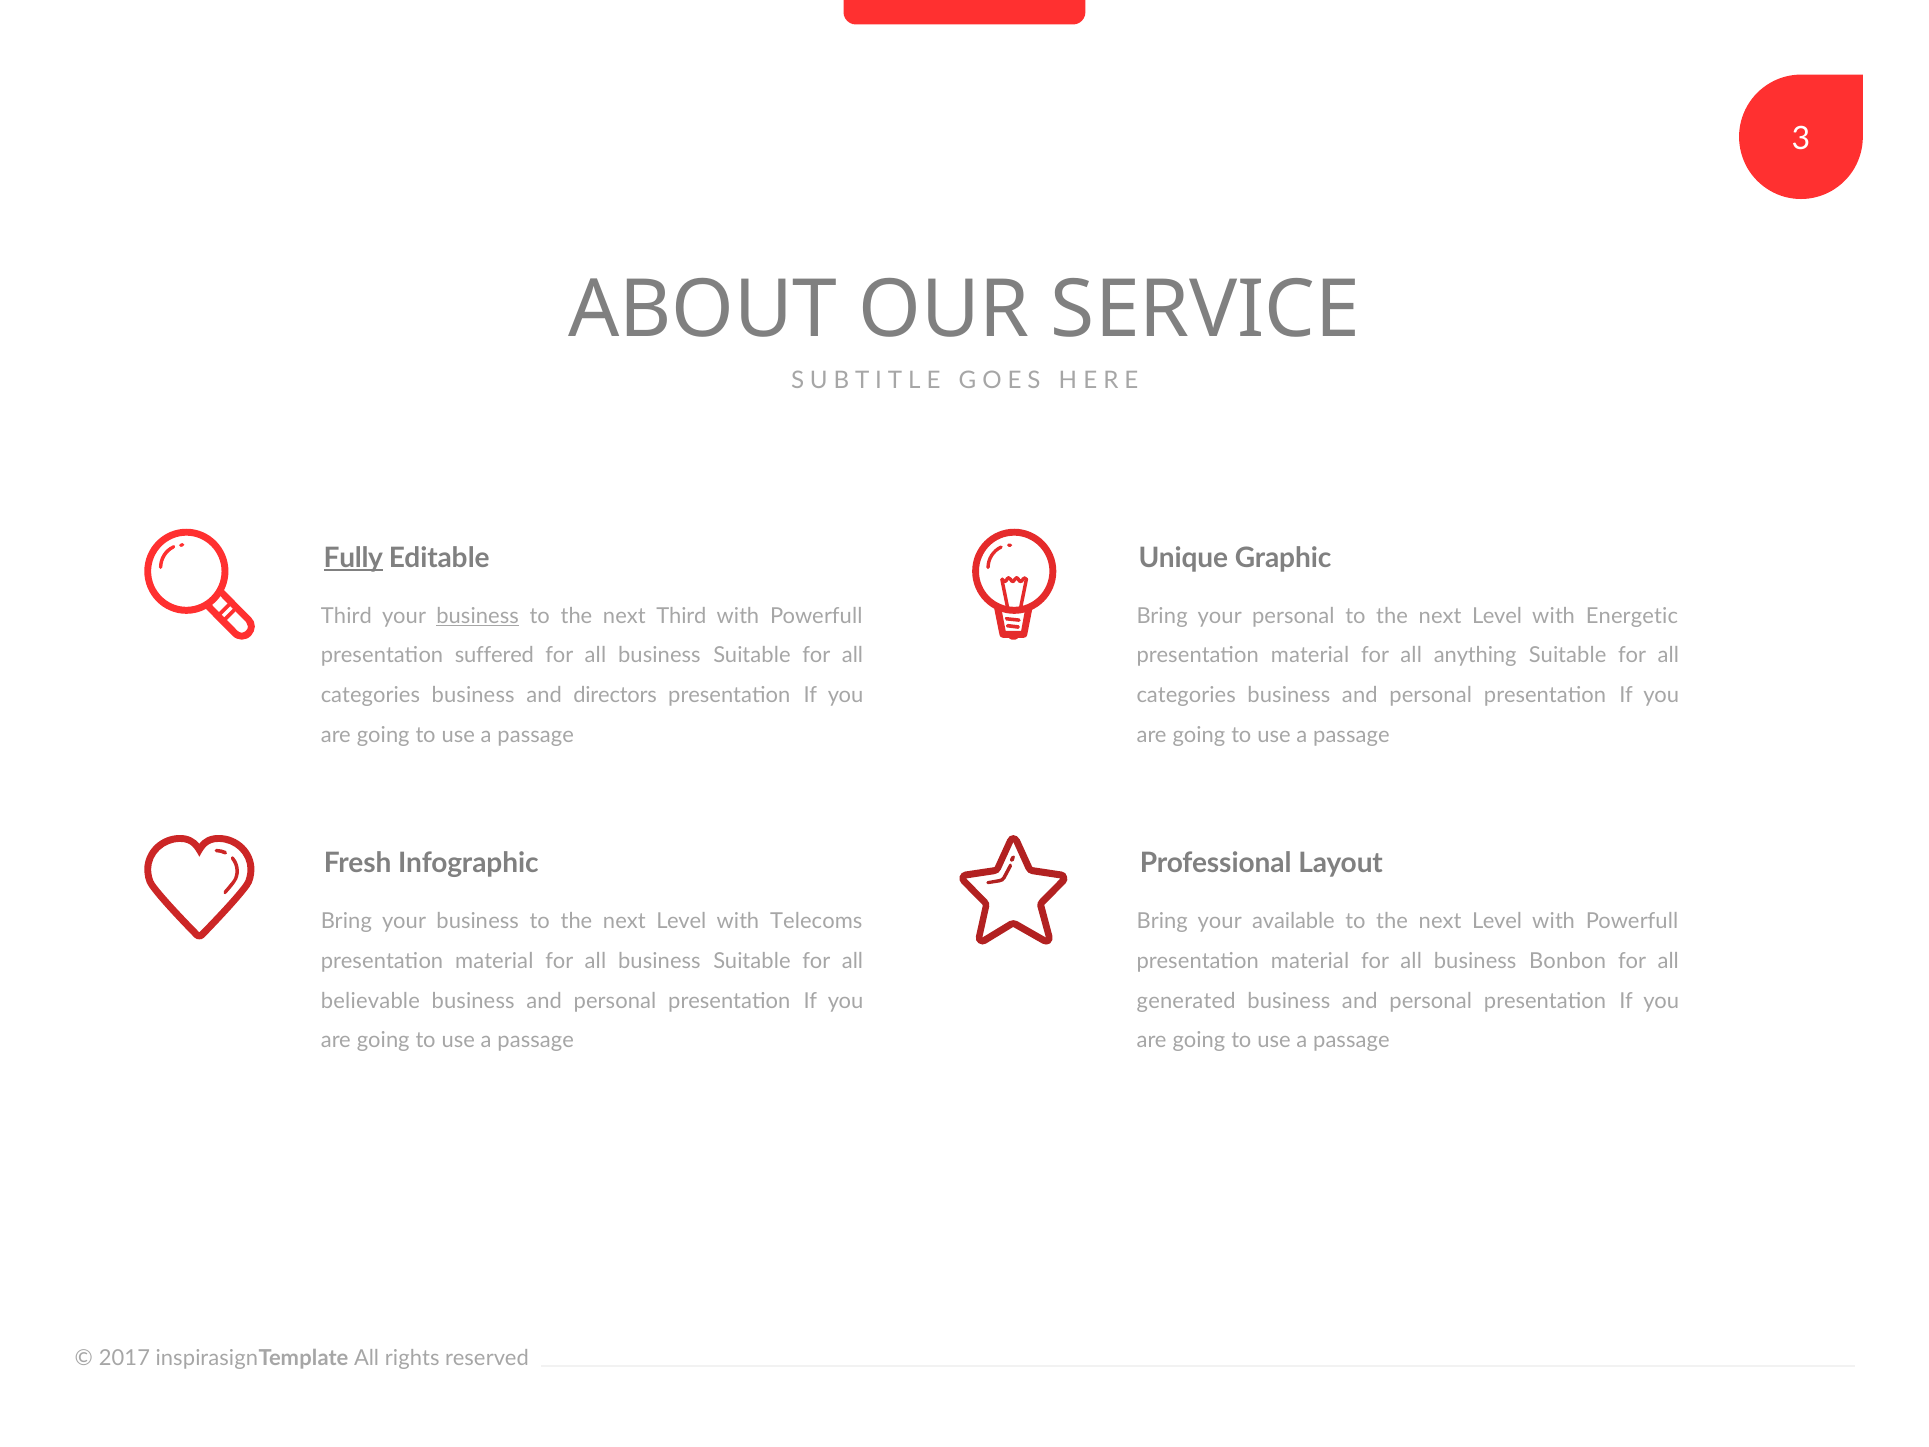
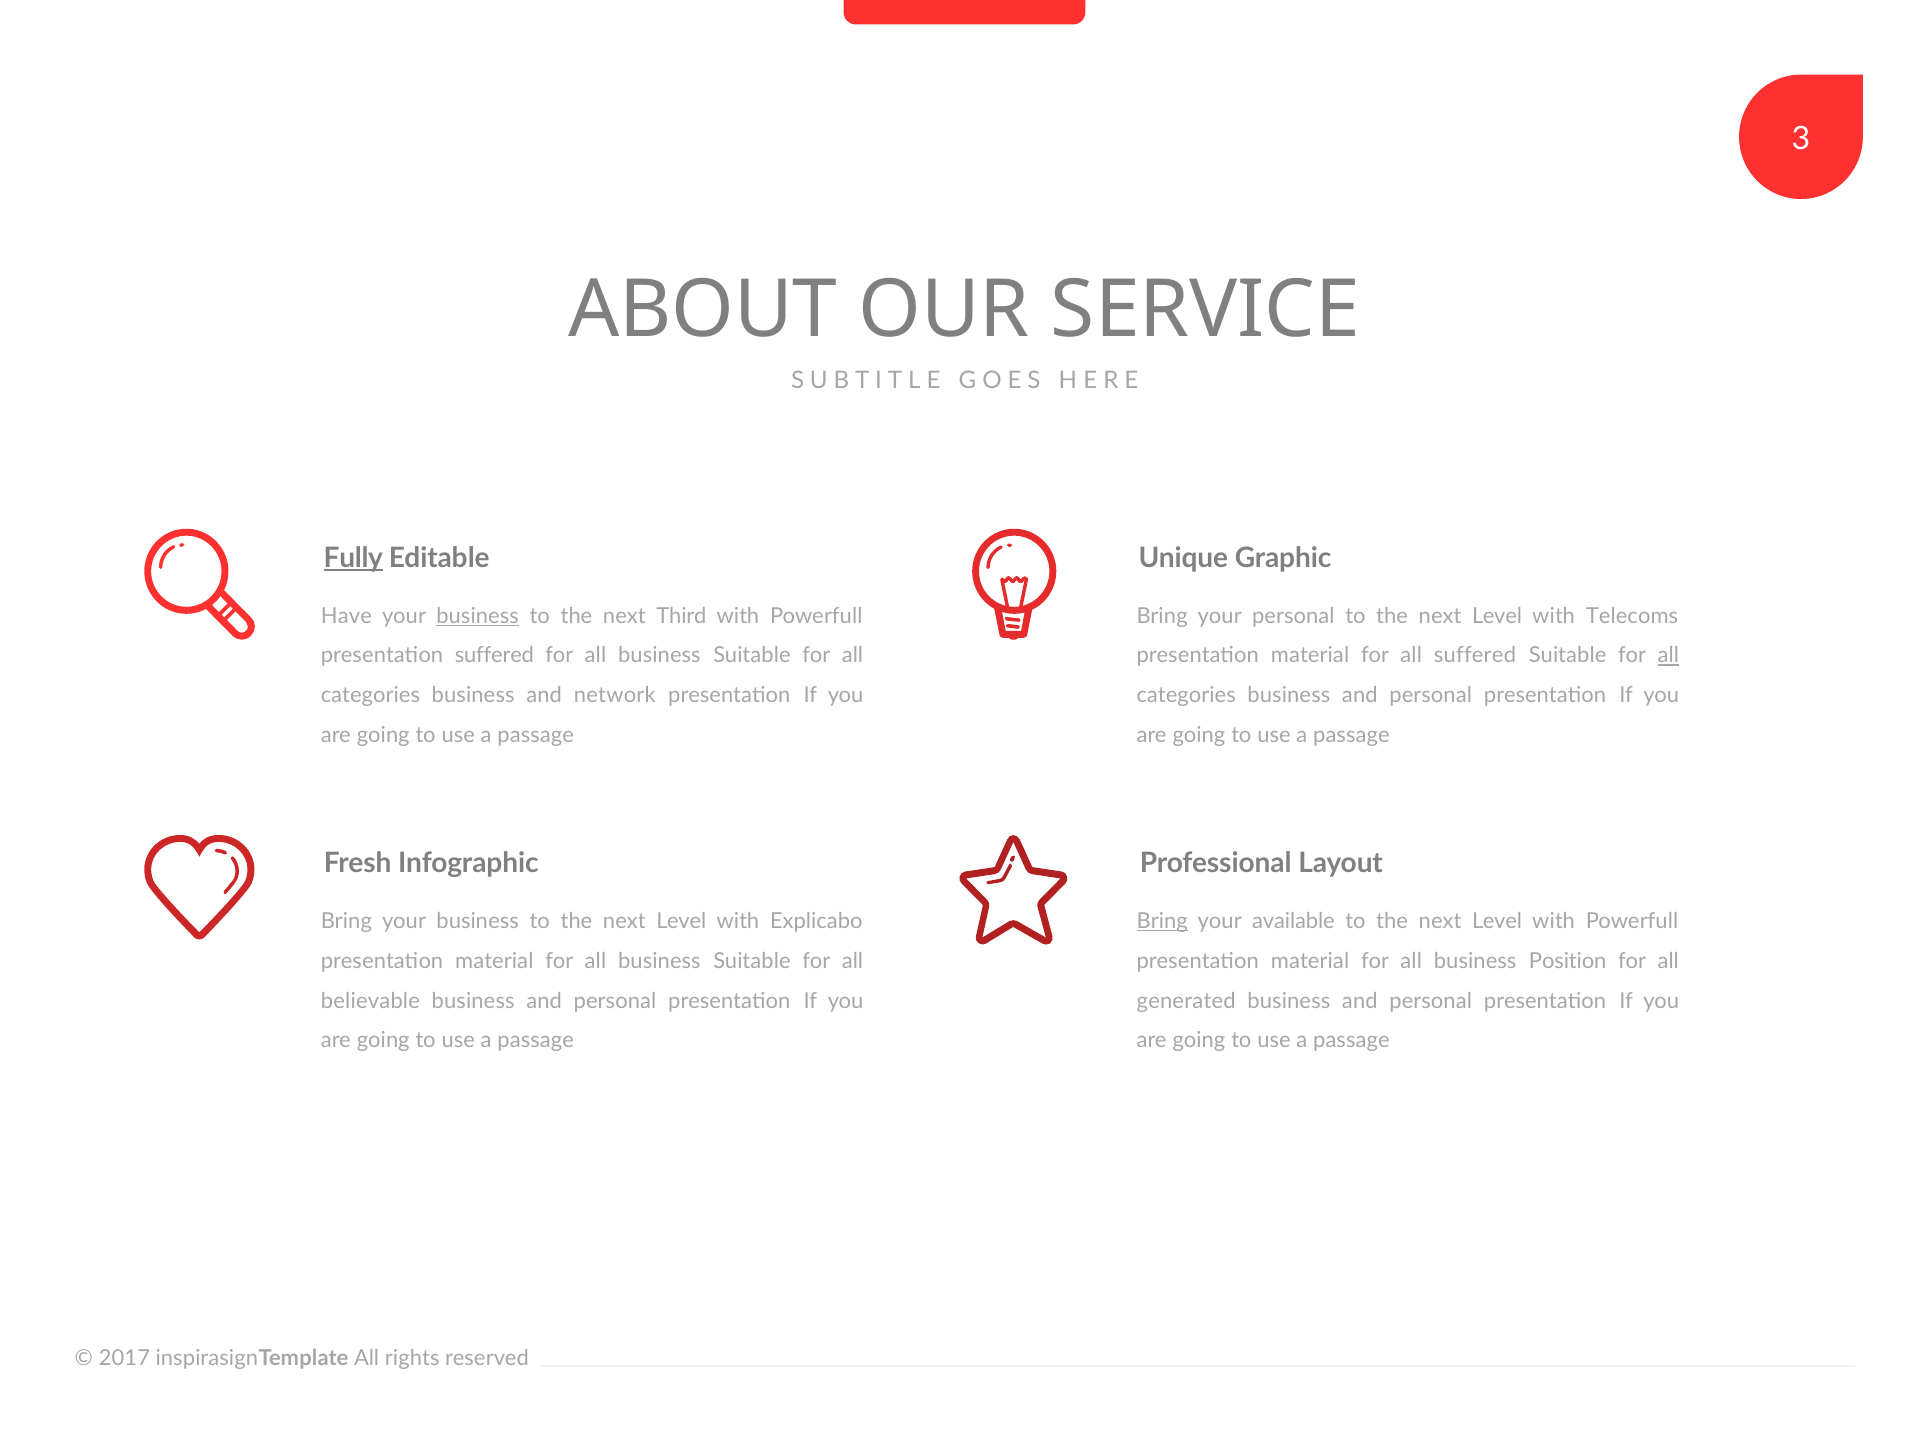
Third at (346, 616): Third -> Have
Energetic: Energetic -> Telecoms
all anything: anything -> suffered
all at (1668, 655) underline: none -> present
directors: directors -> network
Telecoms: Telecoms -> Explicabo
Bring at (1162, 921) underline: none -> present
Bonbon: Bonbon -> Position
